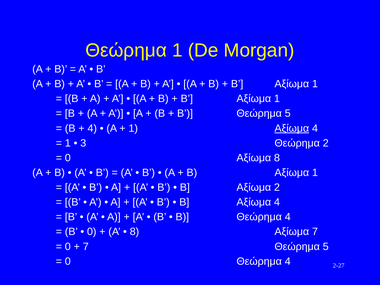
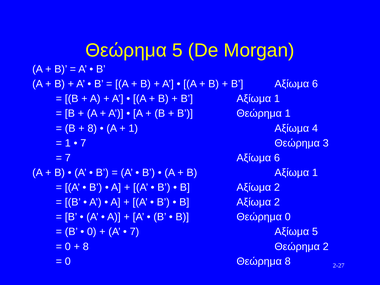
Θεώρημα 1: 1 -> 5
B Αξίωμα 1: 1 -> 6
Β Θεώρημα 5: 5 -> 1
4 at (92, 128): 4 -> 8
Αξίωμα at (292, 128) underline: present -> none
3 at (83, 143): 3 -> 7
Θεώρημα 2: 2 -> 3
0 at (68, 158): 0 -> 7
8 at (277, 158): 8 -> 6
4 at (277, 202): 4 -> 2
Β Θεώρημα 4: 4 -> 0
8 at (134, 232): 8 -> 7
Αξίωμα 7: 7 -> 5
7 at (86, 247): 7 -> 8
5 at (326, 247): 5 -> 2
0 Θεώρημα 4: 4 -> 8
